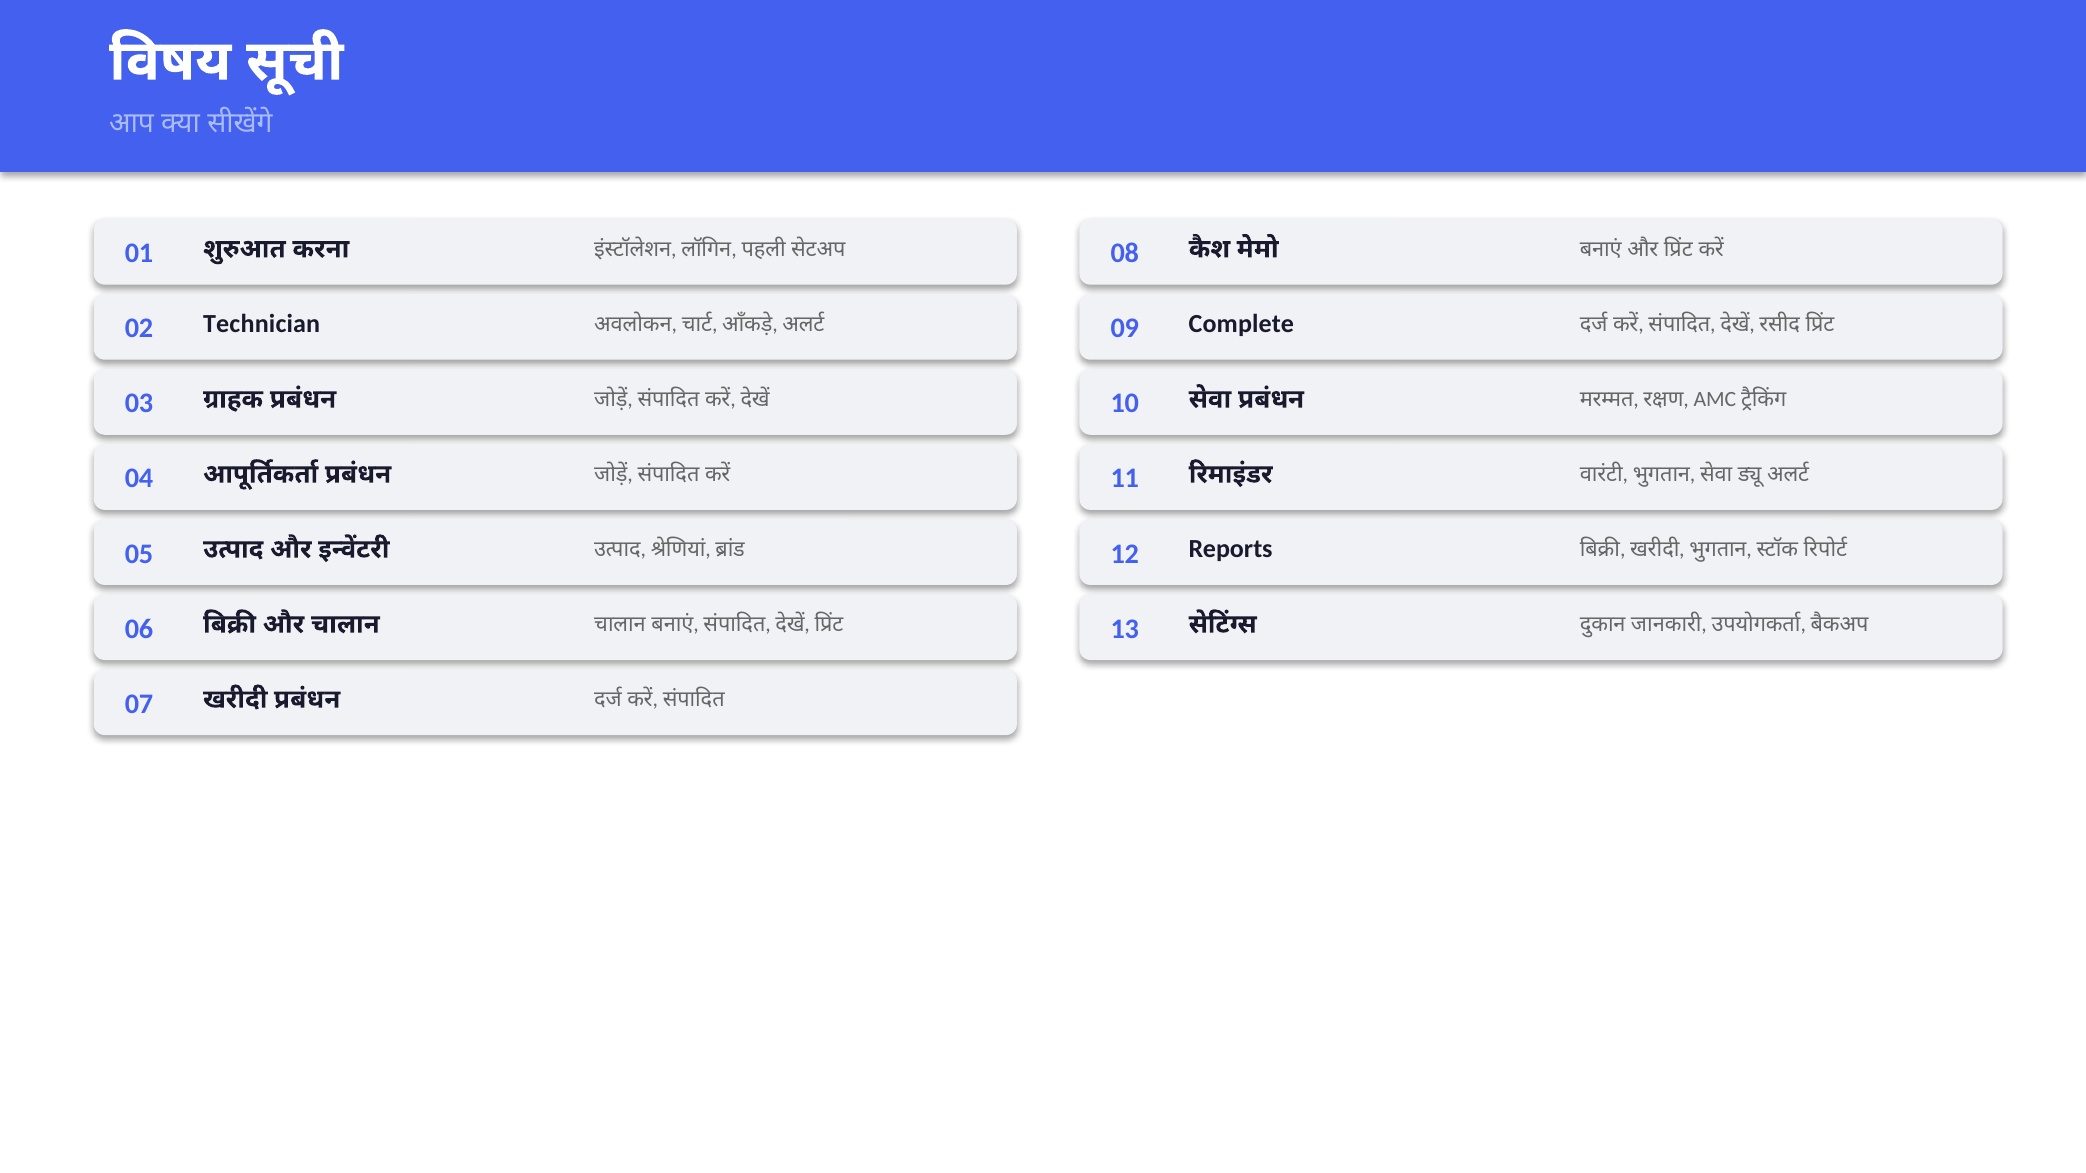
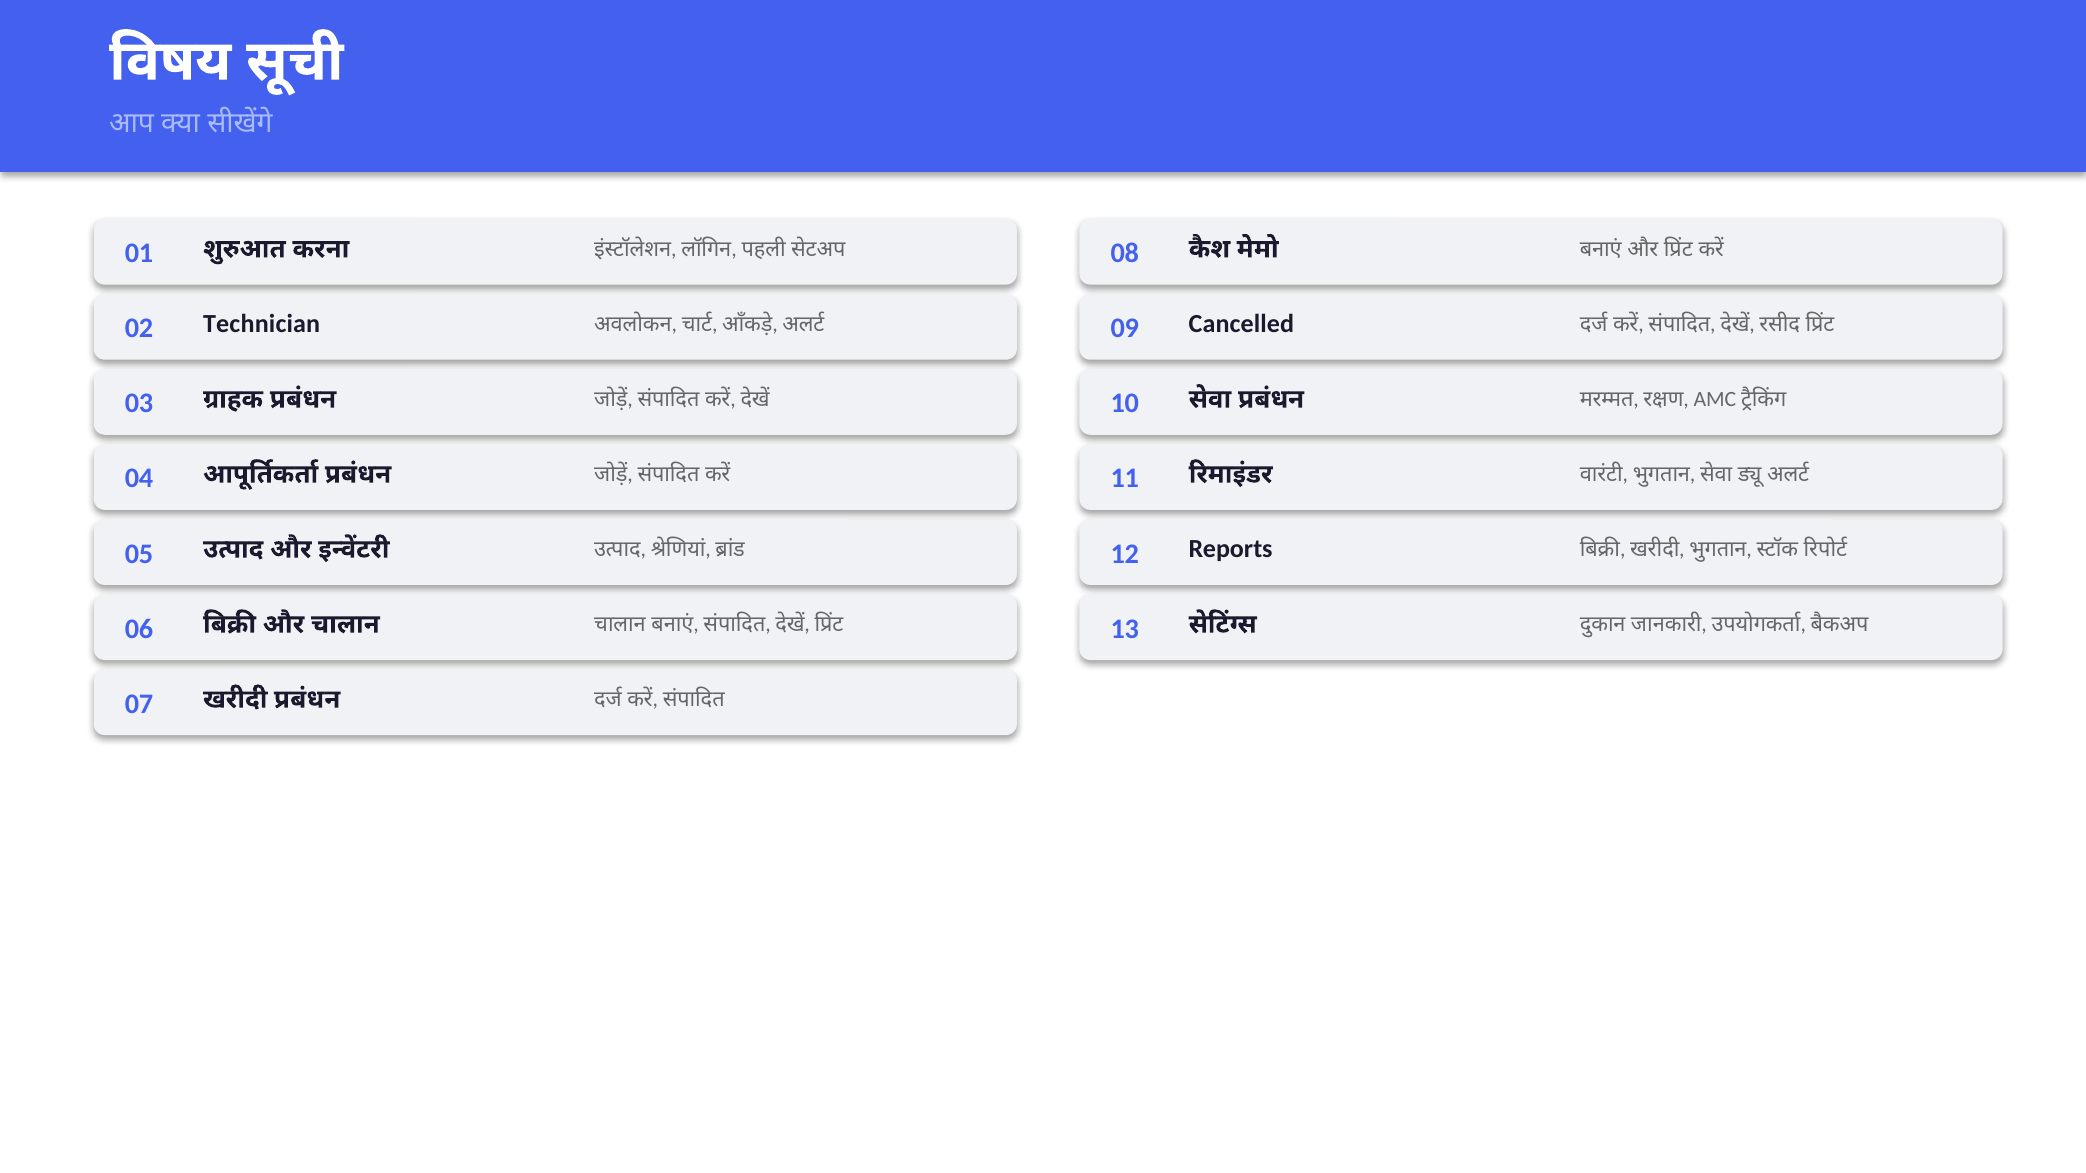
Complete: Complete -> Cancelled
